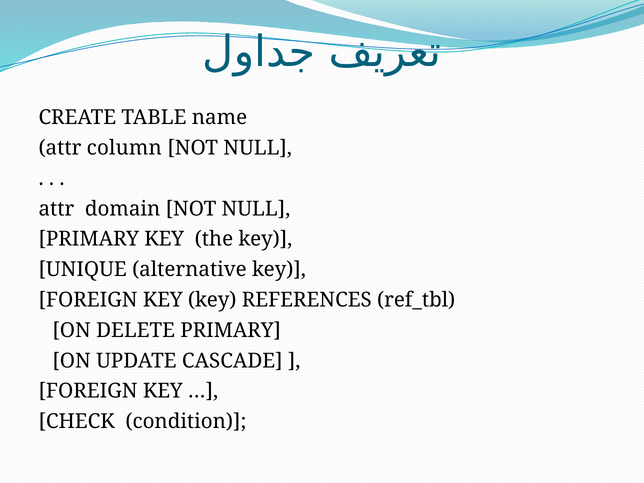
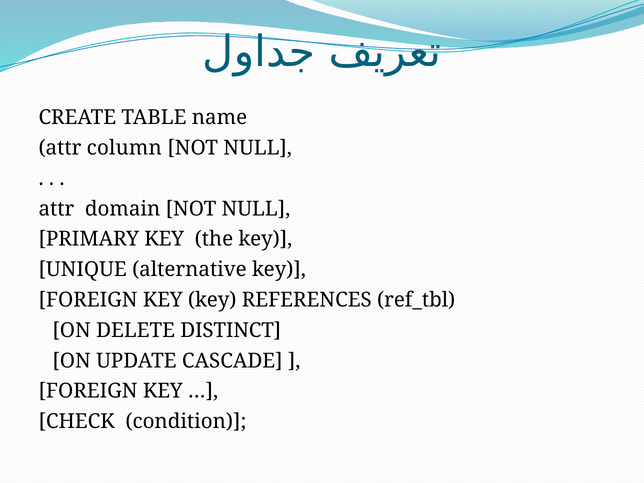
DELETE PRIMARY: PRIMARY -> DISTINCT
